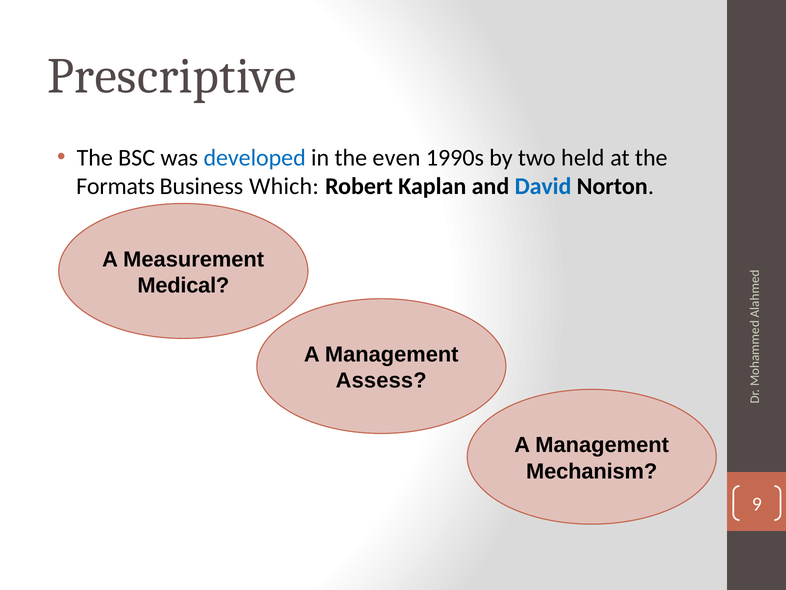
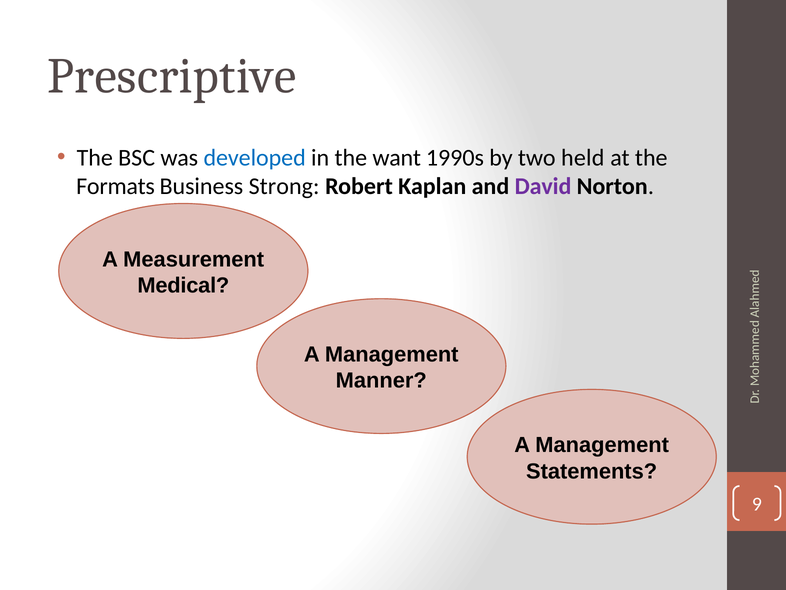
even: even -> want
Which: Which -> Strong
David colour: blue -> purple
Assess: Assess -> Manner
Mechanism: Mechanism -> Statements
